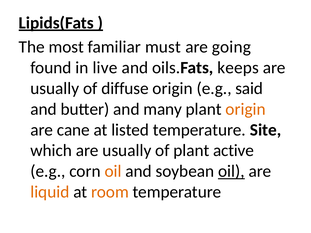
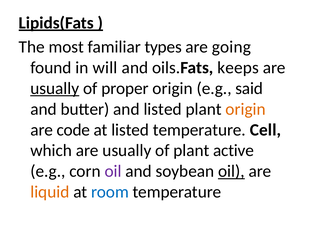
must: must -> types
live: live -> will
usually at (55, 88) underline: none -> present
diffuse: diffuse -> proper
and many: many -> listed
cane: cane -> code
Site: Site -> Cell
oil at (113, 171) colour: orange -> purple
room colour: orange -> blue
